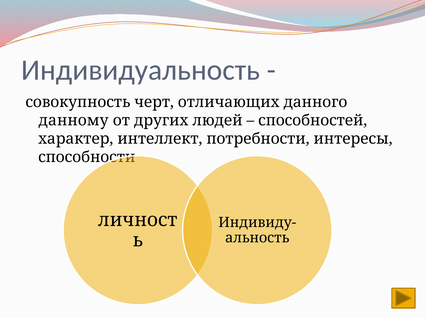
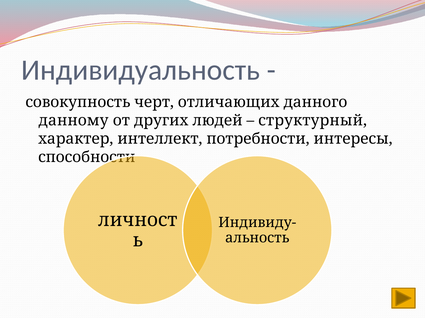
способностей: способностей -> структурный
